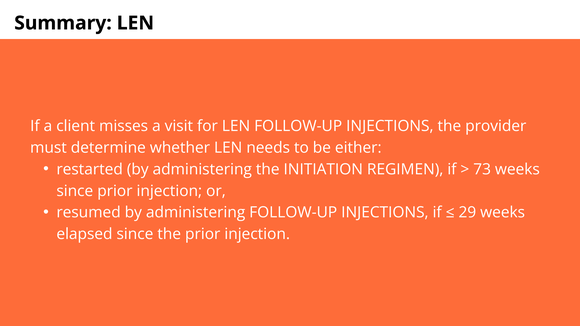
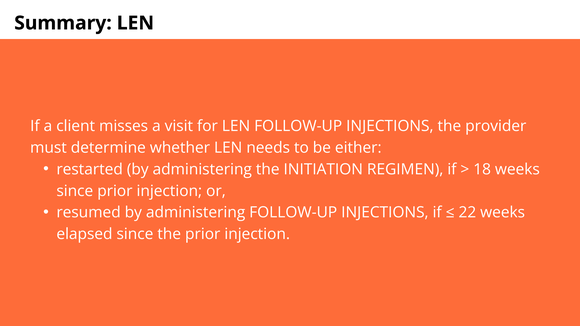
73: 73 -> 18
29: 29 -> 22
